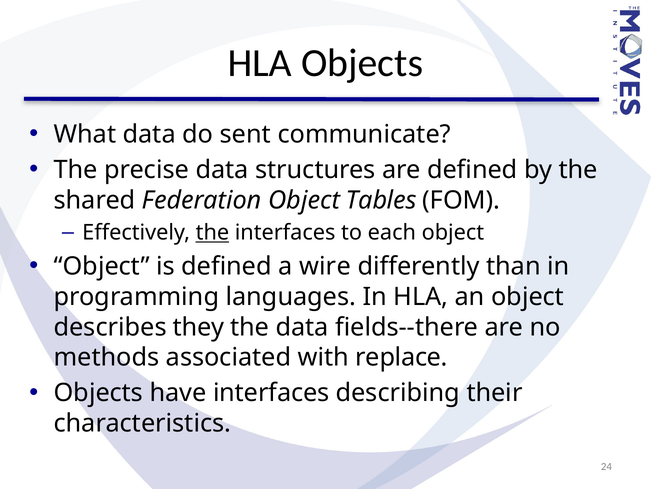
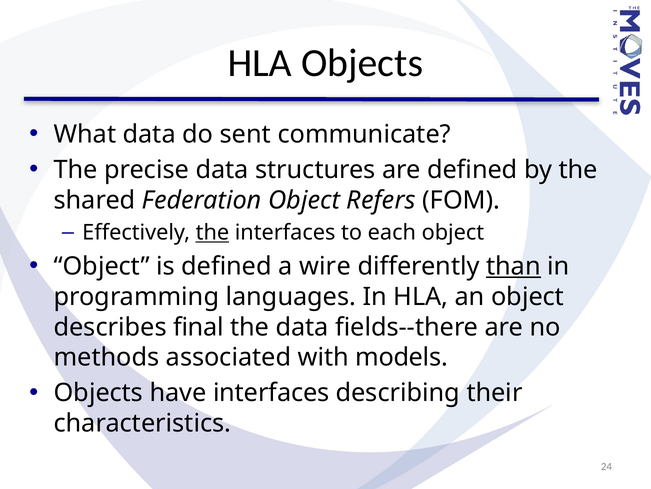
Tables: Tables -> Refers
than underline: none -> present
they: they -> final
replace: replace -> models
